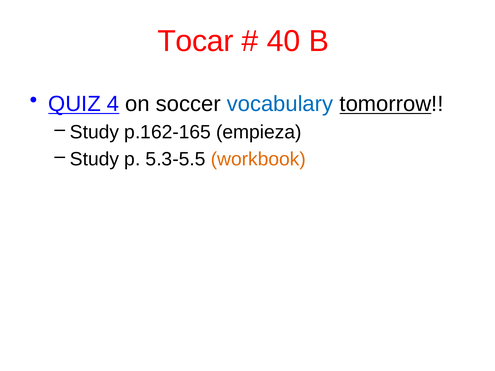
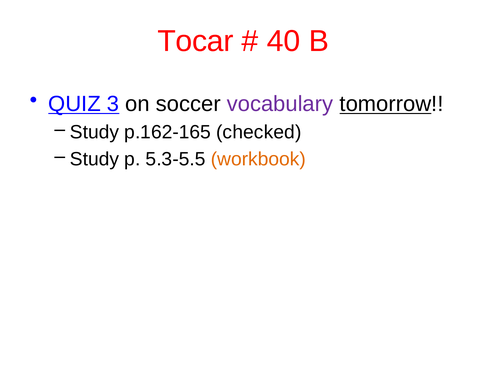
4: 4 -> 3
vocabulary colour: blue -> purple
empieza: empieza -> checked
